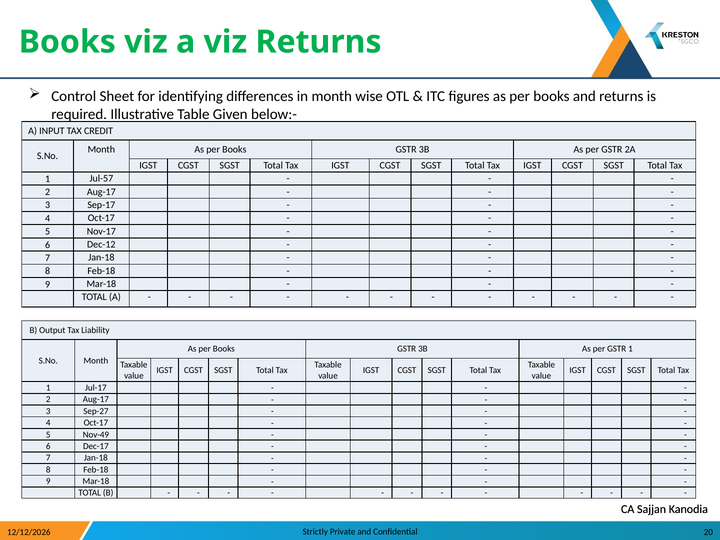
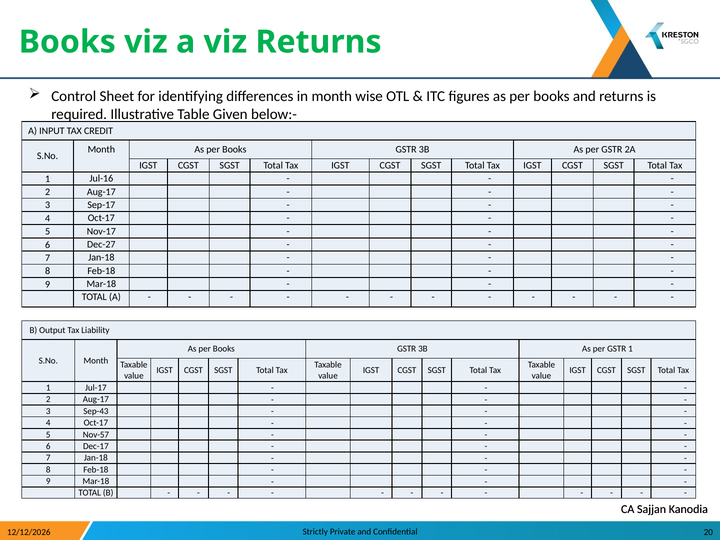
Jul-57: Jul-57 -> Jul-16
Dec-12: Dec-12 -> Dec-27
Sep-27: Sep-27 -> Sep-43
Nov-49: Nov-49 -> Nov-57
